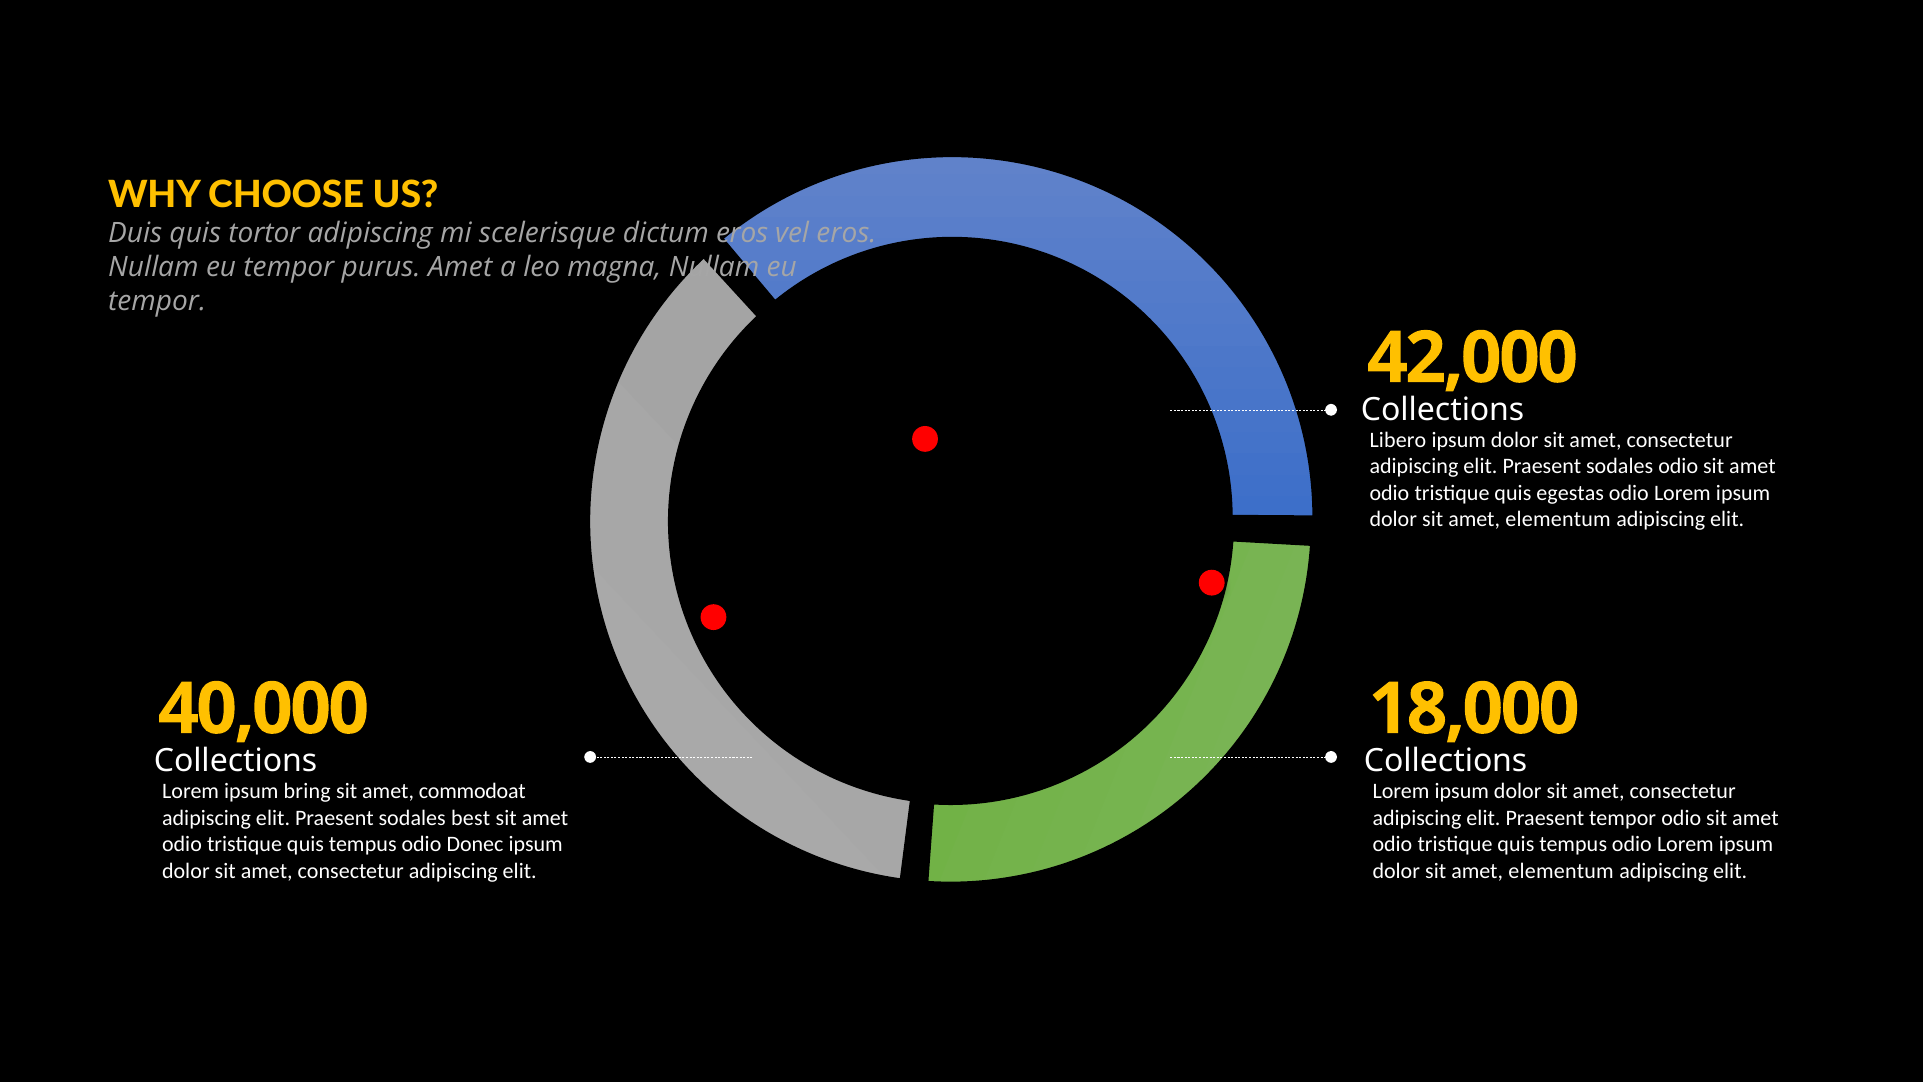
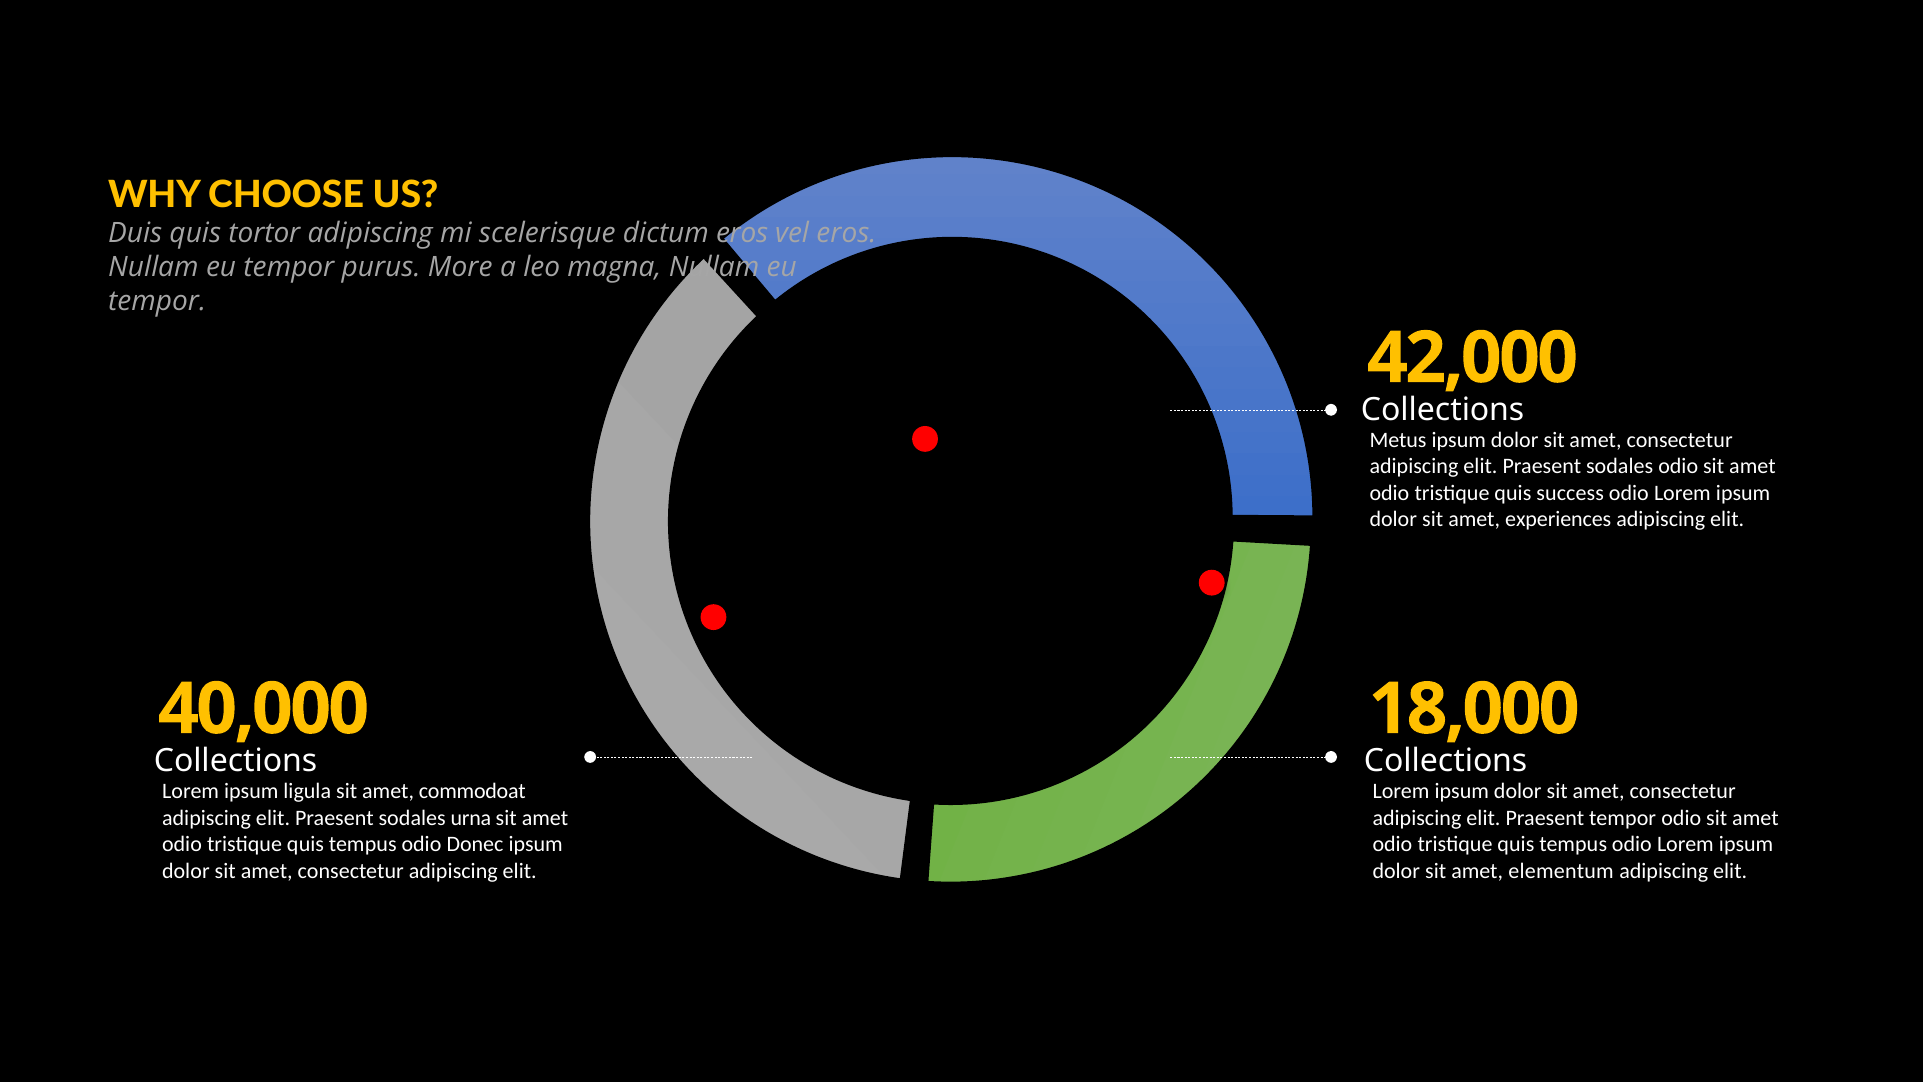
purus Amet: Amet -> More
Libero: Libero -> Metus
egestas: egestas -> success
elementum at (1558, 519): elementum -> experiences
bring: bring -> ligula
best: best -> urna
